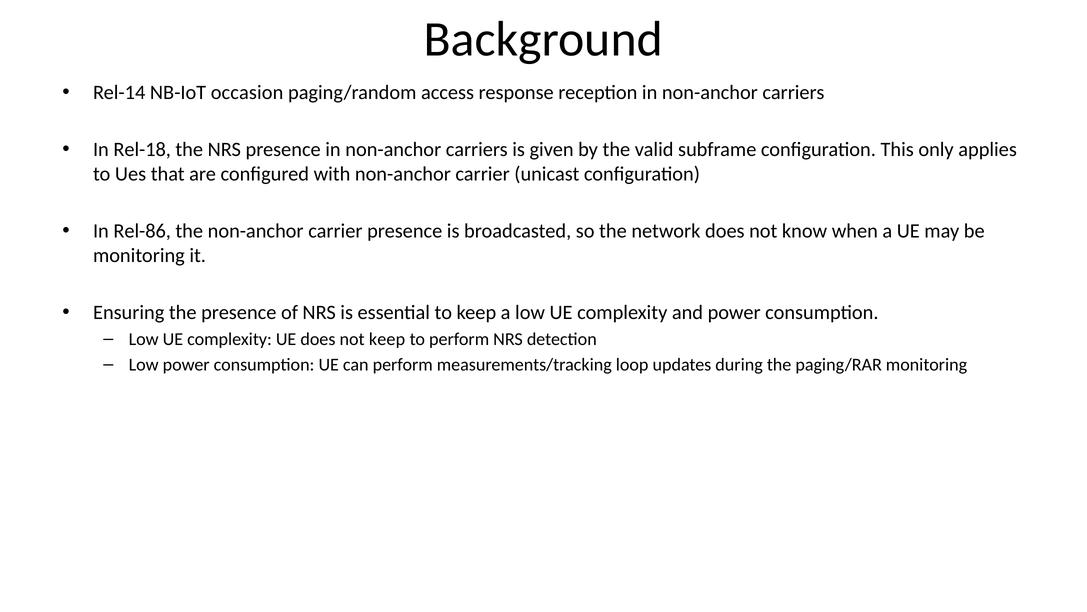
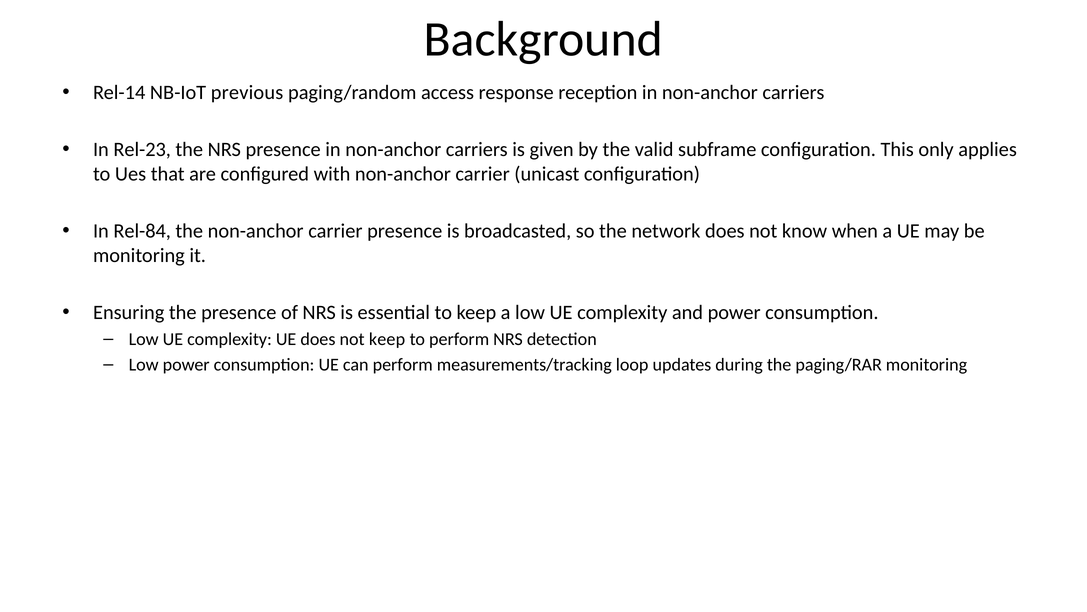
occasion: occasion -> previous
Rel-18: Rel-18 -> Rel-23
Rel-86: Rel-86 -> Rel-84
